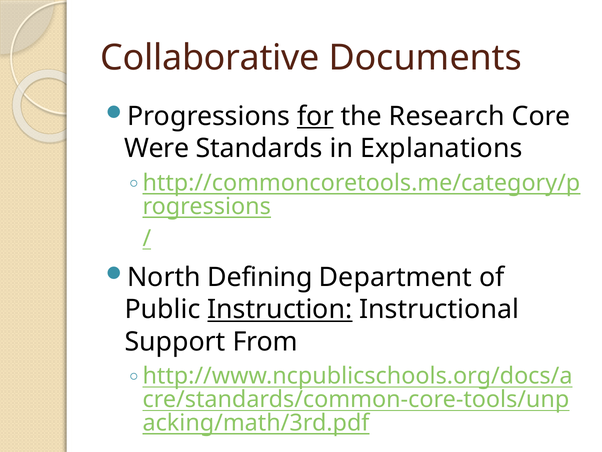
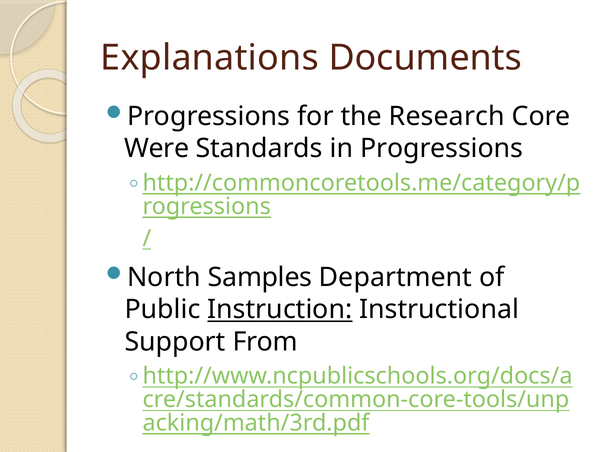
Collaborative: Collaborative -> Explanations
for underline: present -> none
in Explanations: Explanations -> Progressions
Defining: Defining -> Samples
